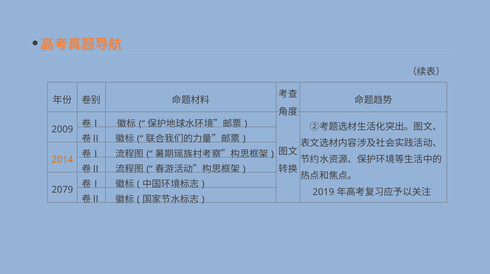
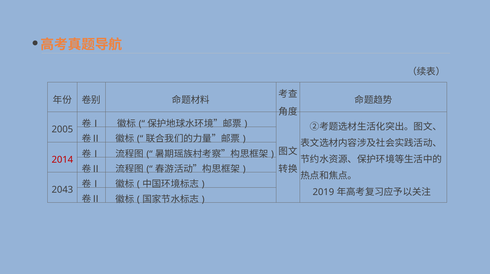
2009: 2009 -> 2005
2014 colour: orange -> red
2079: 2079 -> 2043
